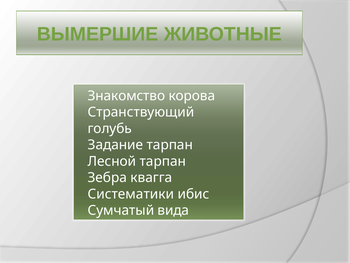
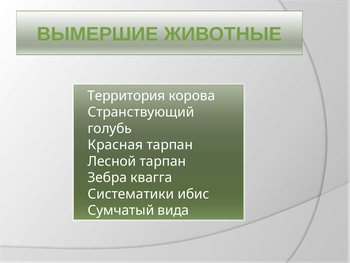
Знакомство: Знакомство -> Территория
Задание: Задание -> Красная
